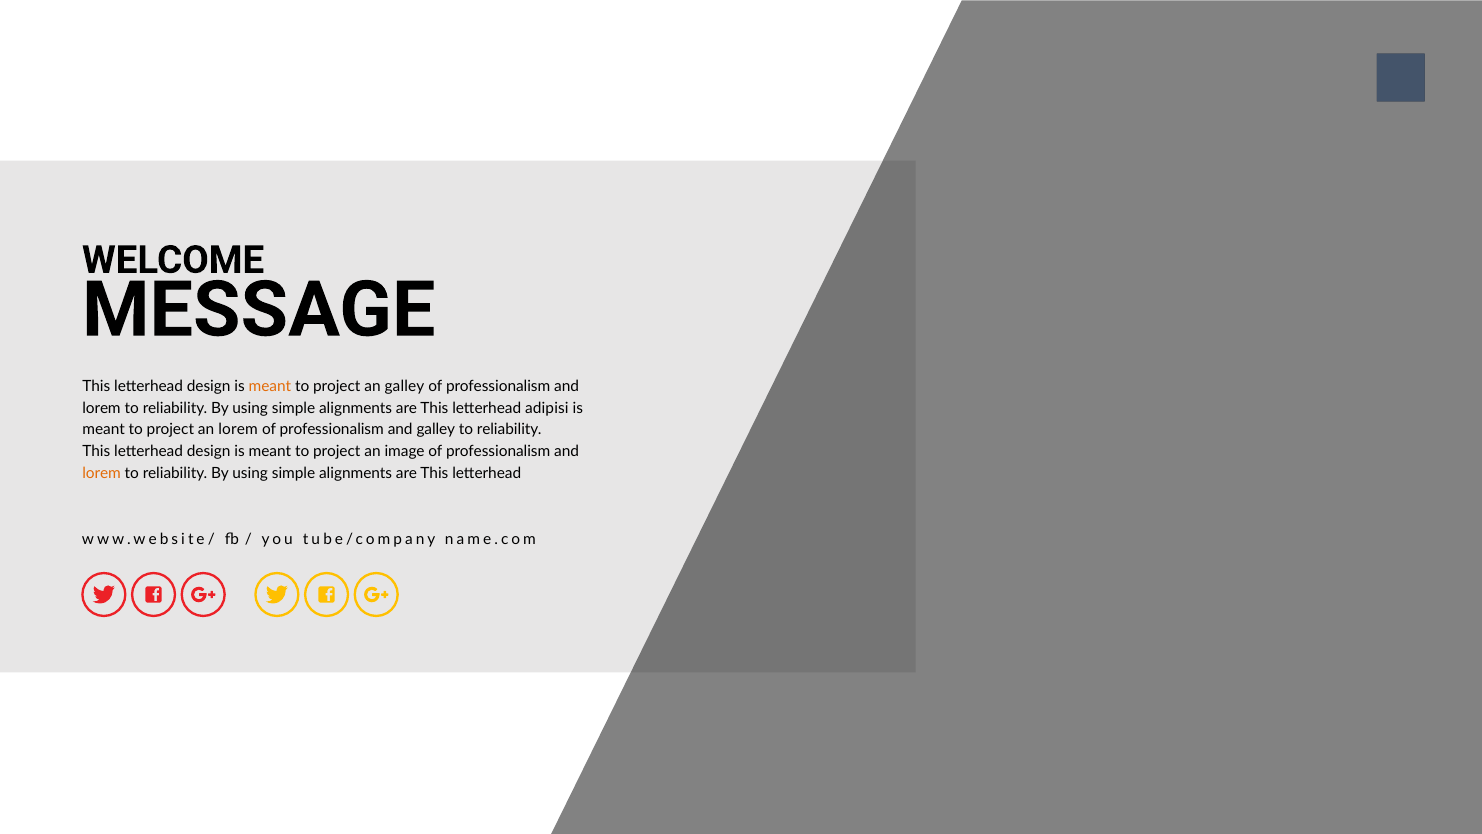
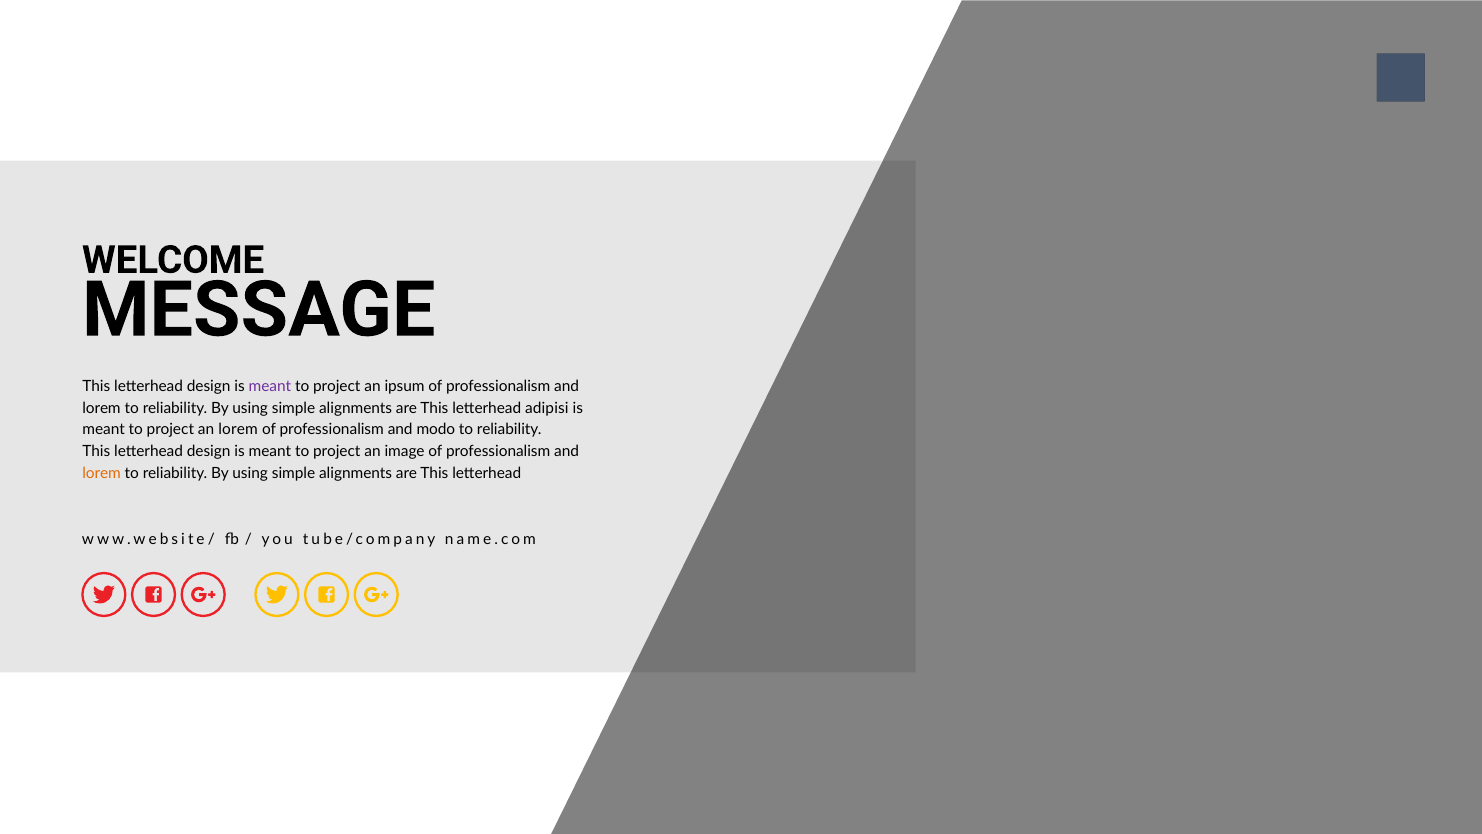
meant at (270, 386) colour: orange -> purple
an galley: galley -> ipsum
and galley: galley -> modo
